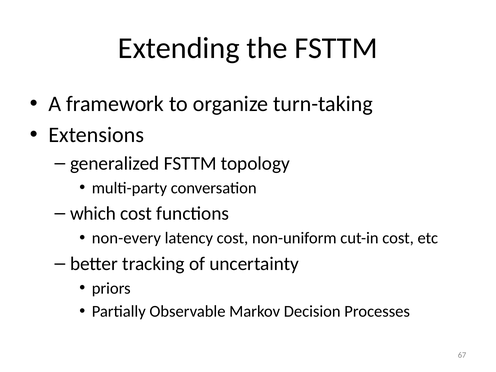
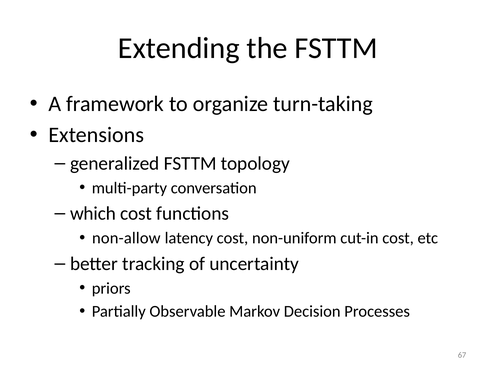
non-every: non-every -> non-allow
